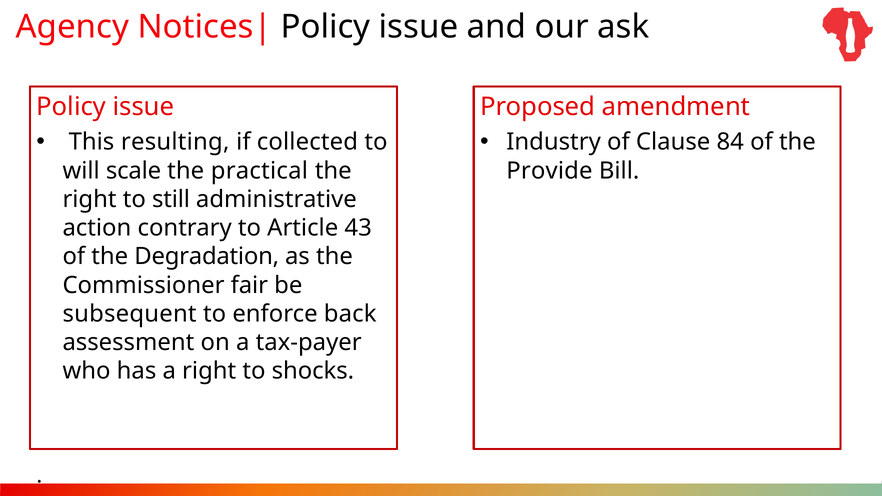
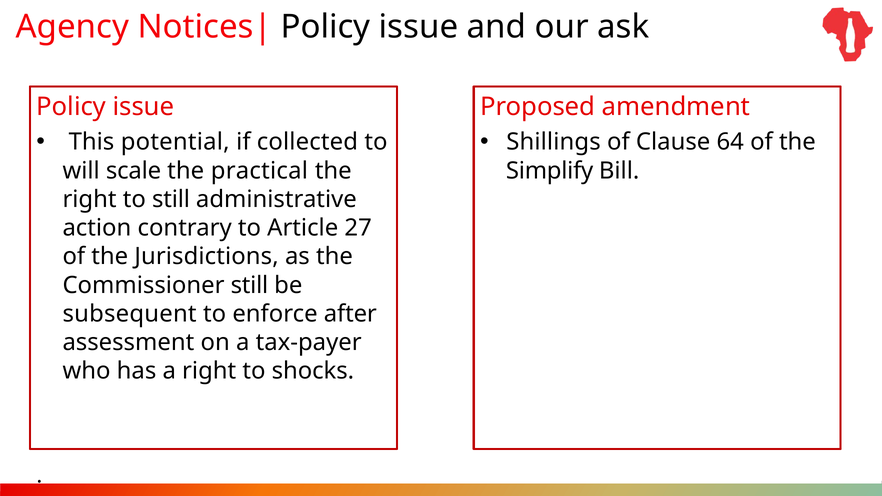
resulting: resulting -> potential
Industry: Industry -> Shillings
84: 84 -> 64
Provide: Provide -> Simplify
43: 43 -> 27
Degradation: Degradation -> Jurisdictions
Commissioner fair: fair -> still
back: back -> after
